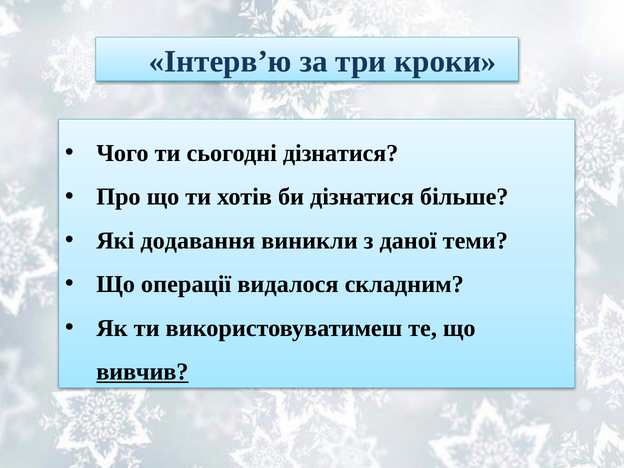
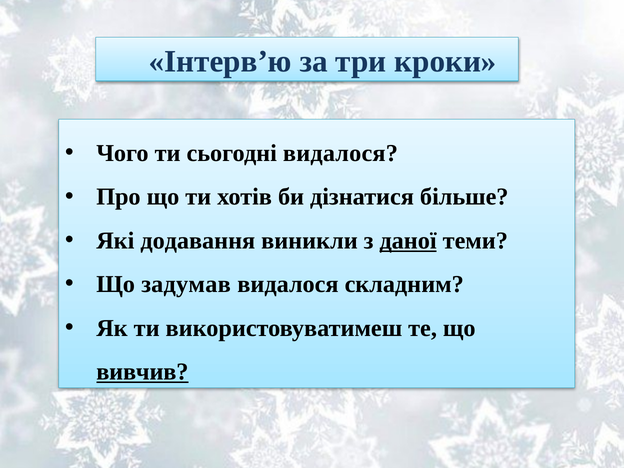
сьогодні дізнатися: дізнатися -> видалося
даної underline: none -> present
операції: операції -> задумав
